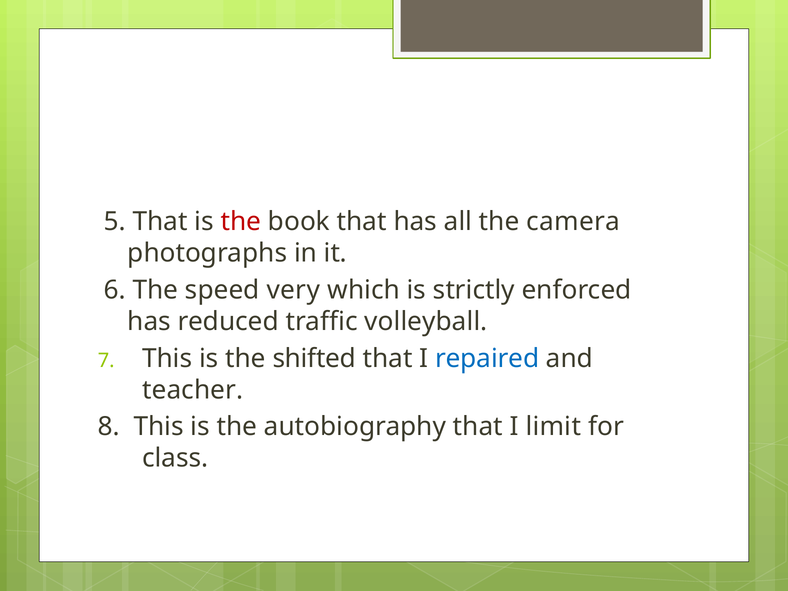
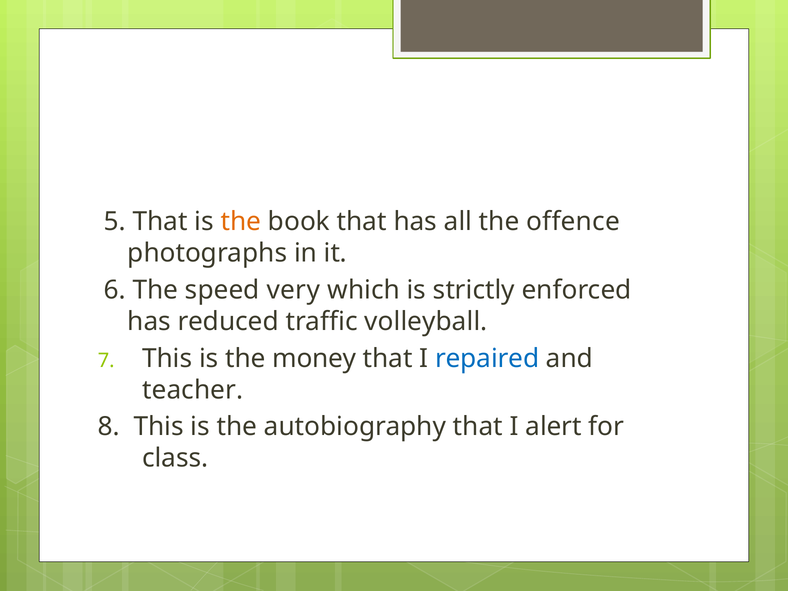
the at (241, 222) colour: red -> orange
camera: camera -> offence
shifted: shifted -> money
limit: limit -> alert
